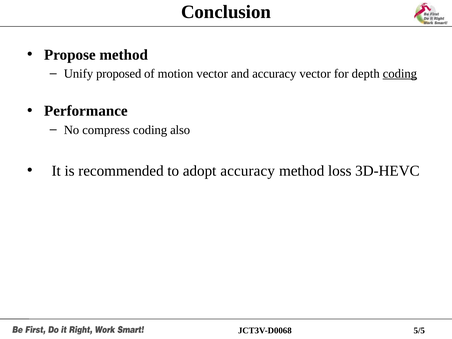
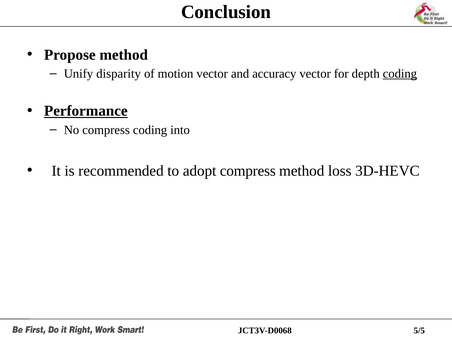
proposed: proposed -> disparity
Performance underline: none -> present
also: also -> into
adopt accuracy: accuracy -> compress
